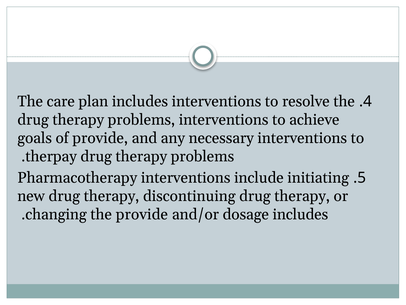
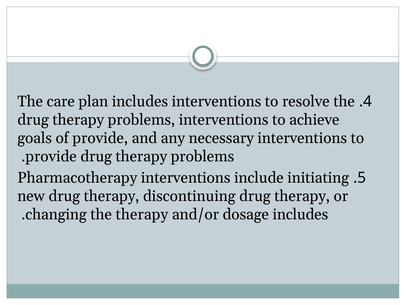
therpay at (51, 156): therpay -> provide
the provide: provide -> therapy
